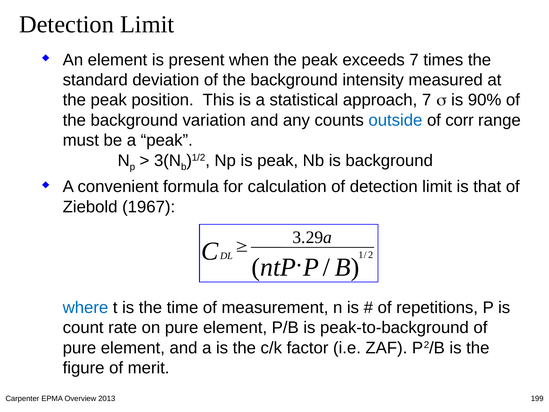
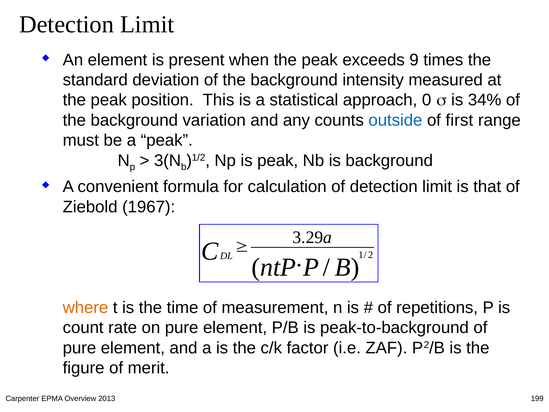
exceeds 7: 7 -> 9
approach 7: 7 -> 0
90%: 90% -> 34%
corr: corr -> first
where colour: blue -> orange
